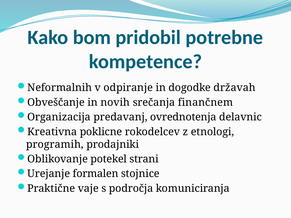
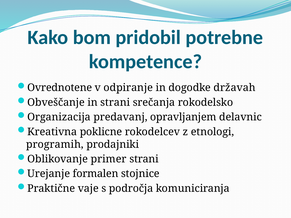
Neformalnih: Neformalnih -> Ovrednotene
in novih: novih -> strani
finančnem: finančnem -> rokodelsko
ovrednotenja: ovrednotenja -> opravljanjem
potekel: potekel -> primer
